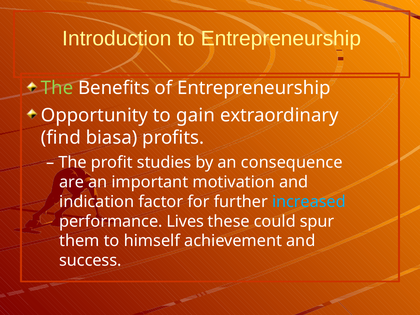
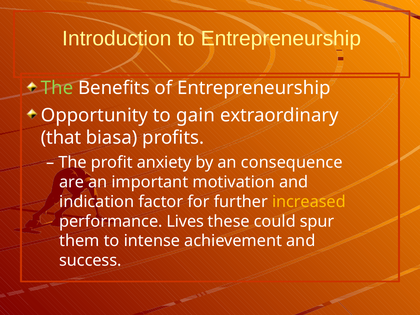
find: find -> that
studies: studies -> anxiety
increased colour: light blue -> yellow
himself: himself -> intense
